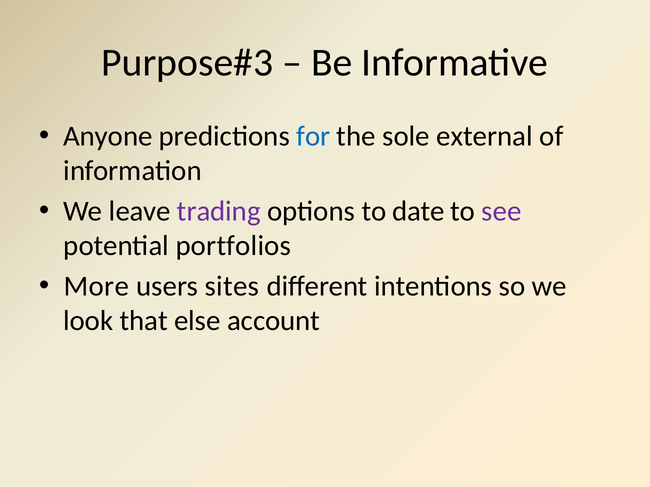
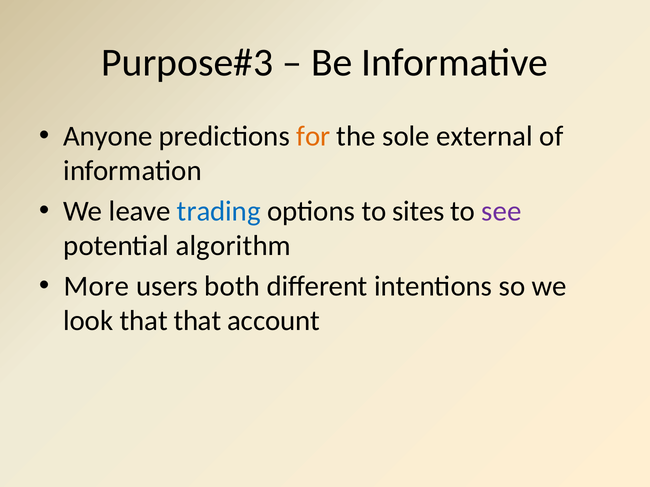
for colour: blue -> orange
trading colour: purple -> blue
date: date -> sites
portfolios: portfolios -> algorithm
sites: sites -> both
that else: else -> that
